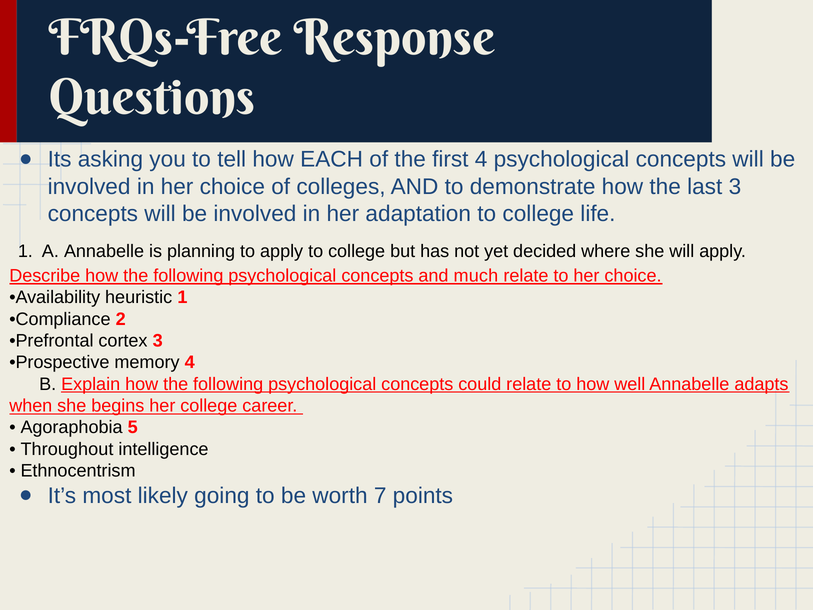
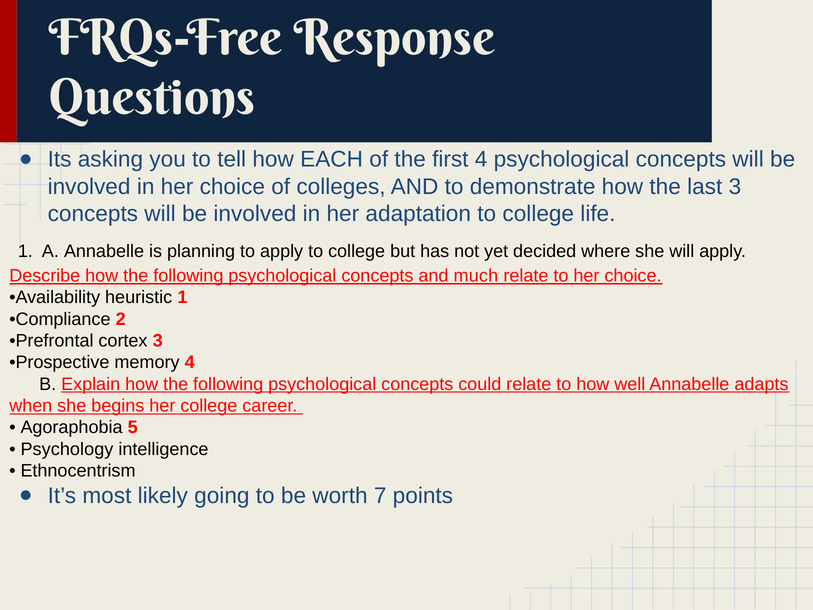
Throughout: Throughout -> Psychology
